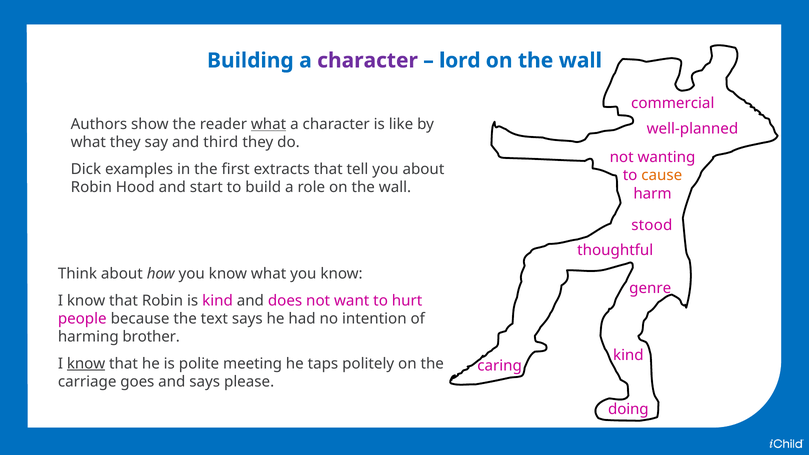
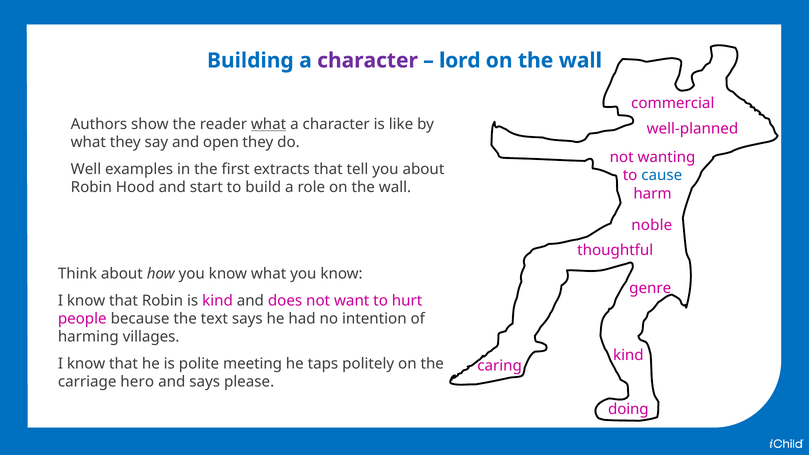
third: third -> open
Dick: Dick -> Well
cause colour: orange -> blue
stood: stood -> noble
brother: brother -> villages
know at (86, 364) underline: present -> none
goes: goes -> hero
